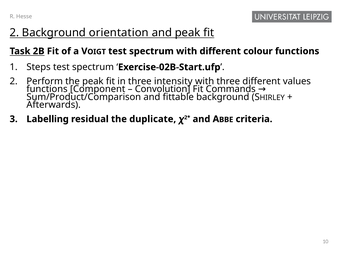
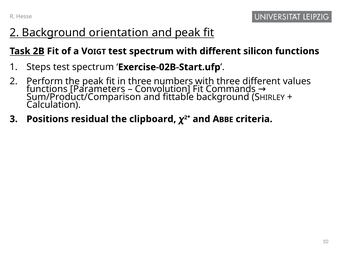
colour: colour -> silicon
intensity: intensity -> numbers
Component: Component -> Parameters
Afterwards: Afterwards -> Calculation
Labelling: Labelling -> Positions
duplicate: duplicate -> clipboard
